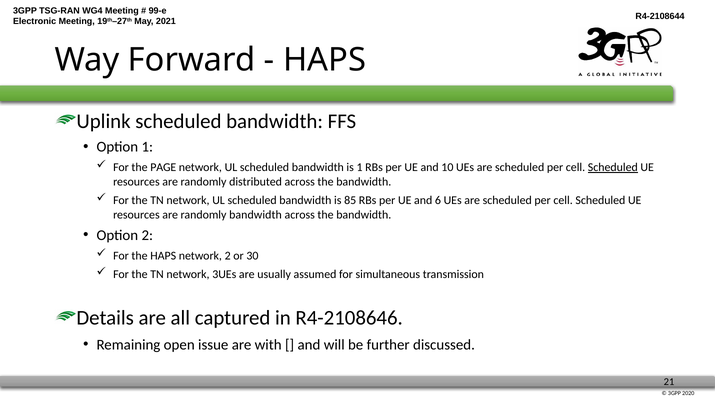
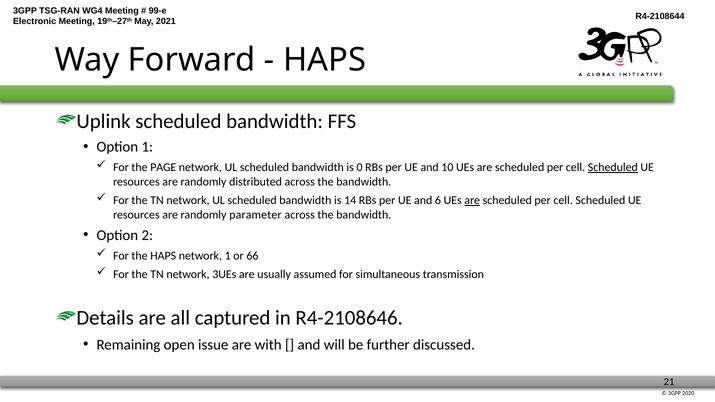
is 1: 1 -> 0
85: 85 -> 14
are at (472, 200) underline: none -> present
randomly bandwidth: bandwidth -> parameter
network 2: 2 -> 1
30: 30 -> 66
